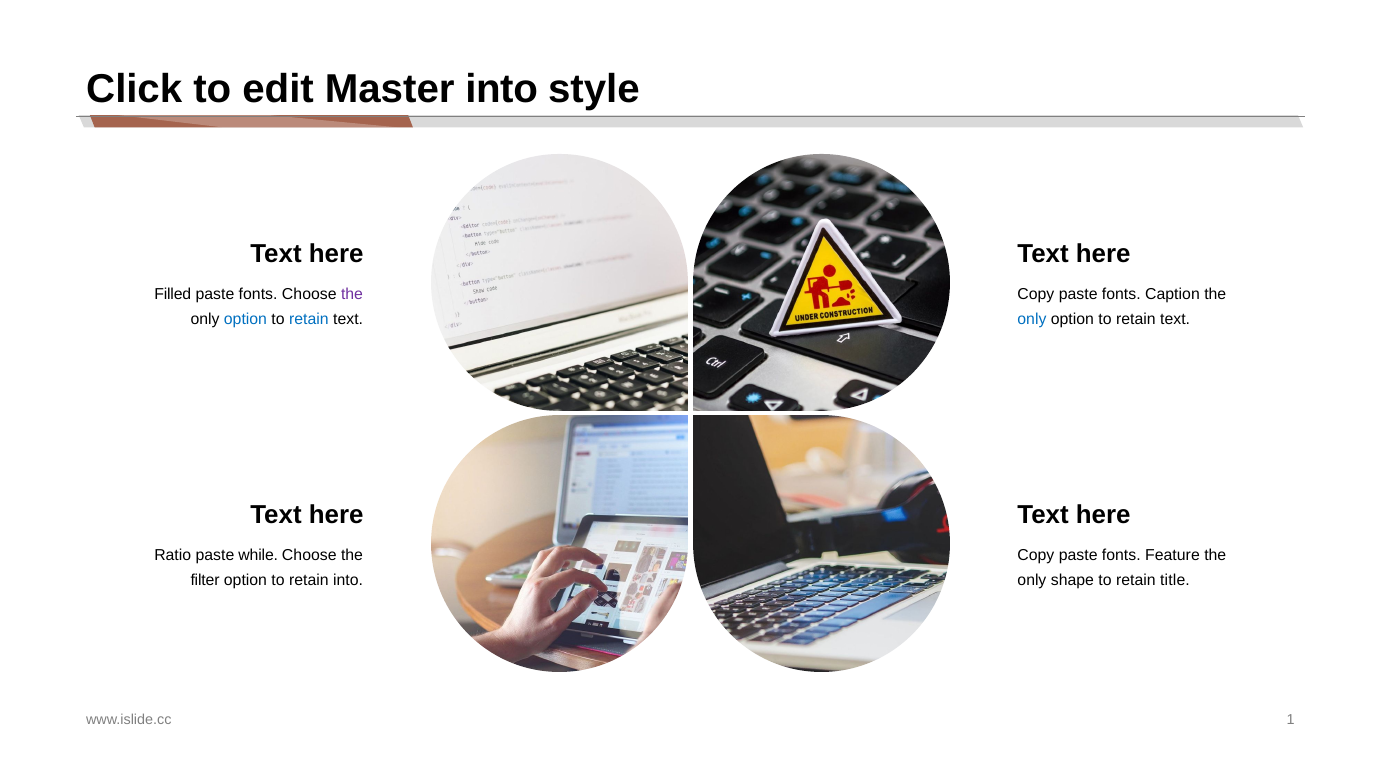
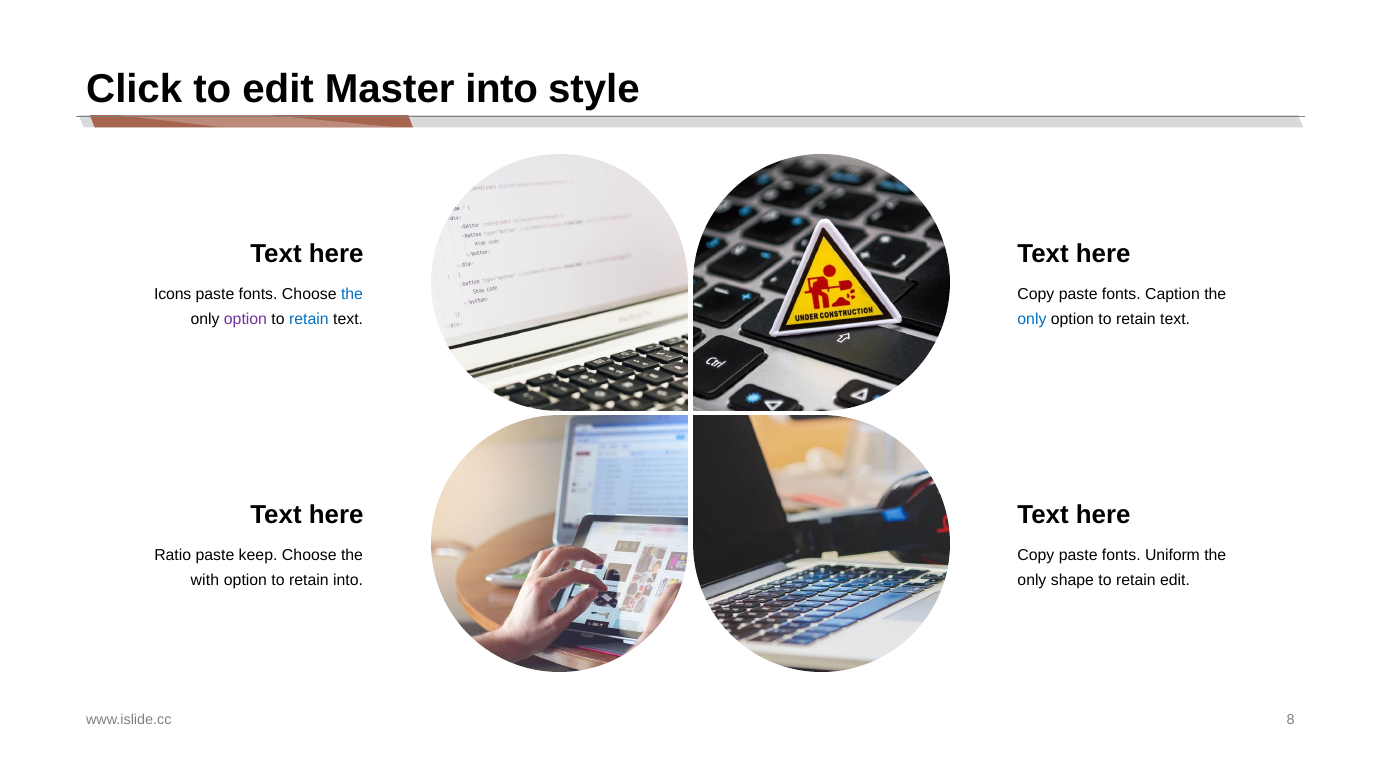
Filled: Filled -> Icons
the at (352, 294) colour: purple -> blue
option at (245, 319) colour: blue -> purple
while: while -> keep
Feature: Feature -> Uniform
filter: filter -> with
retain title: title -> edit
1: 1 -> 8
